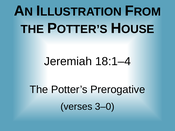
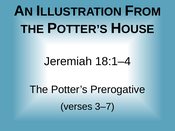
3–0: 3–0 -> 3–7
